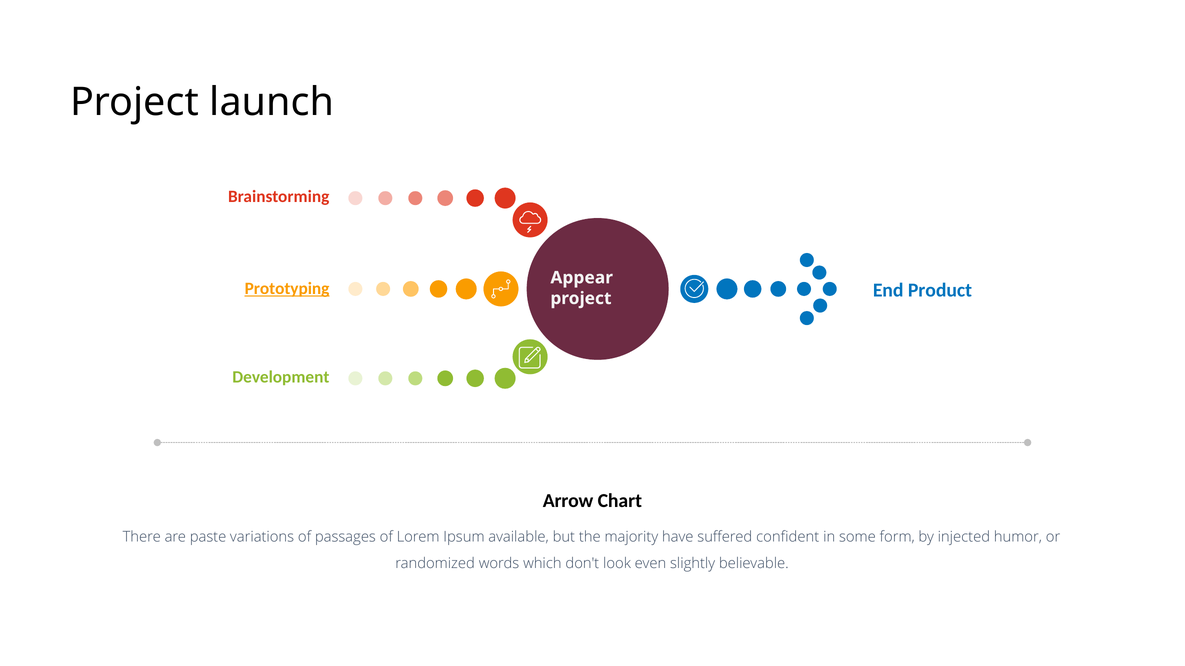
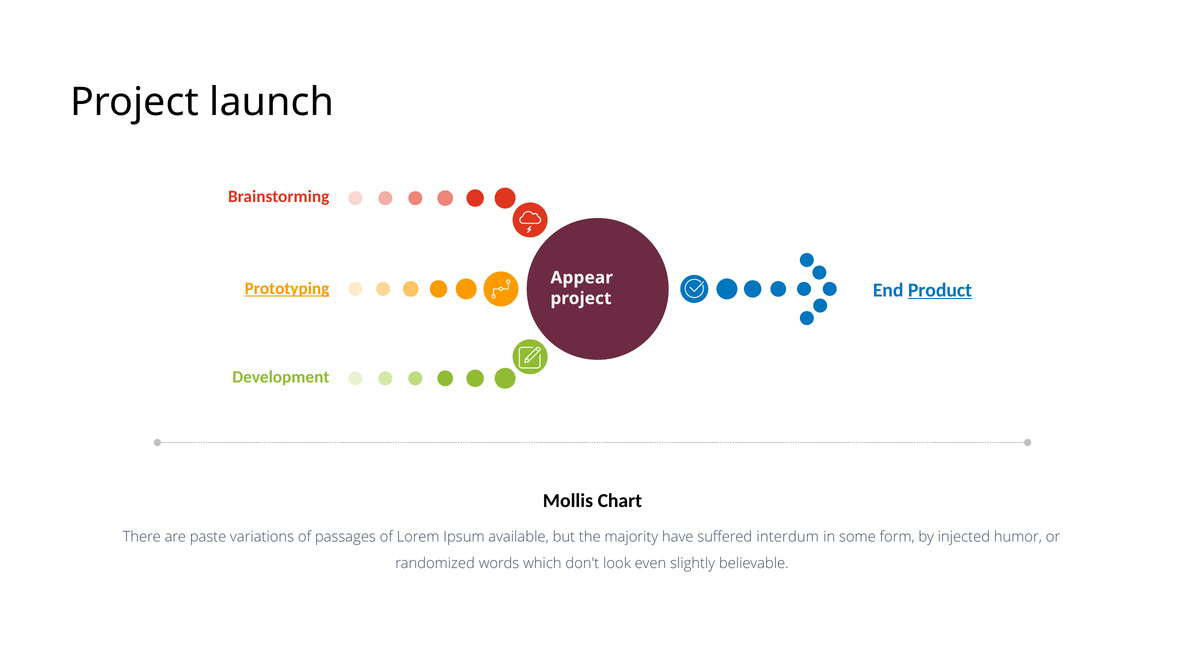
Product underline: none -> present
Arrow: Arrow -> Mollis
confident: confident -> interdum
